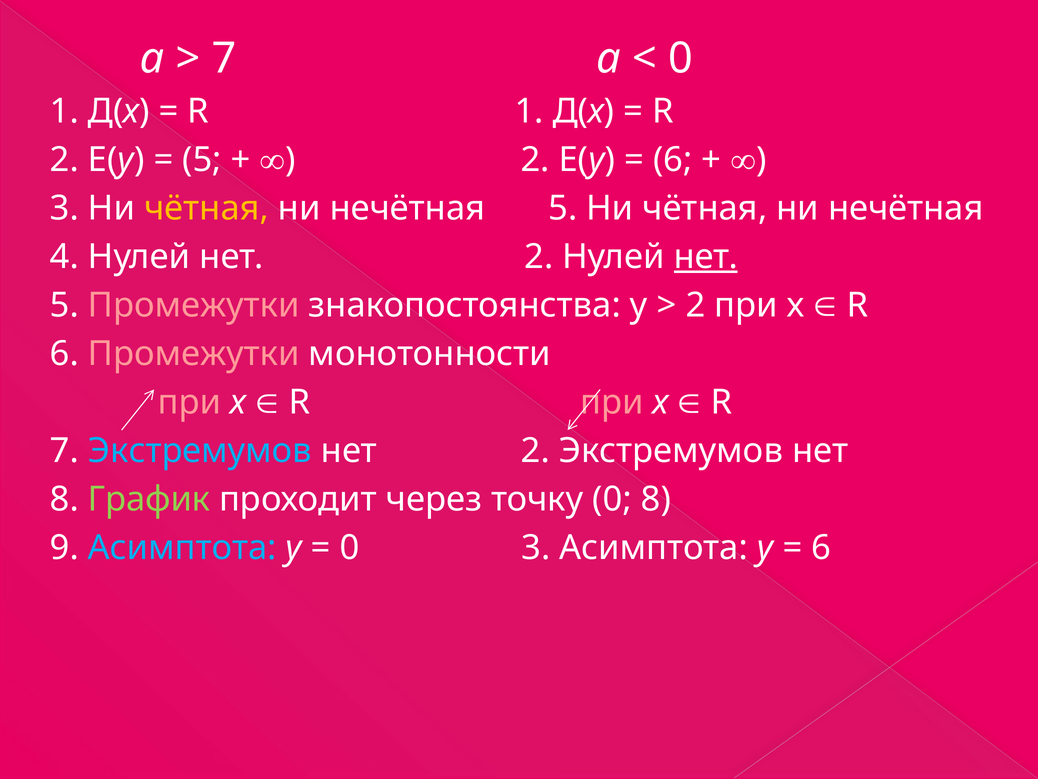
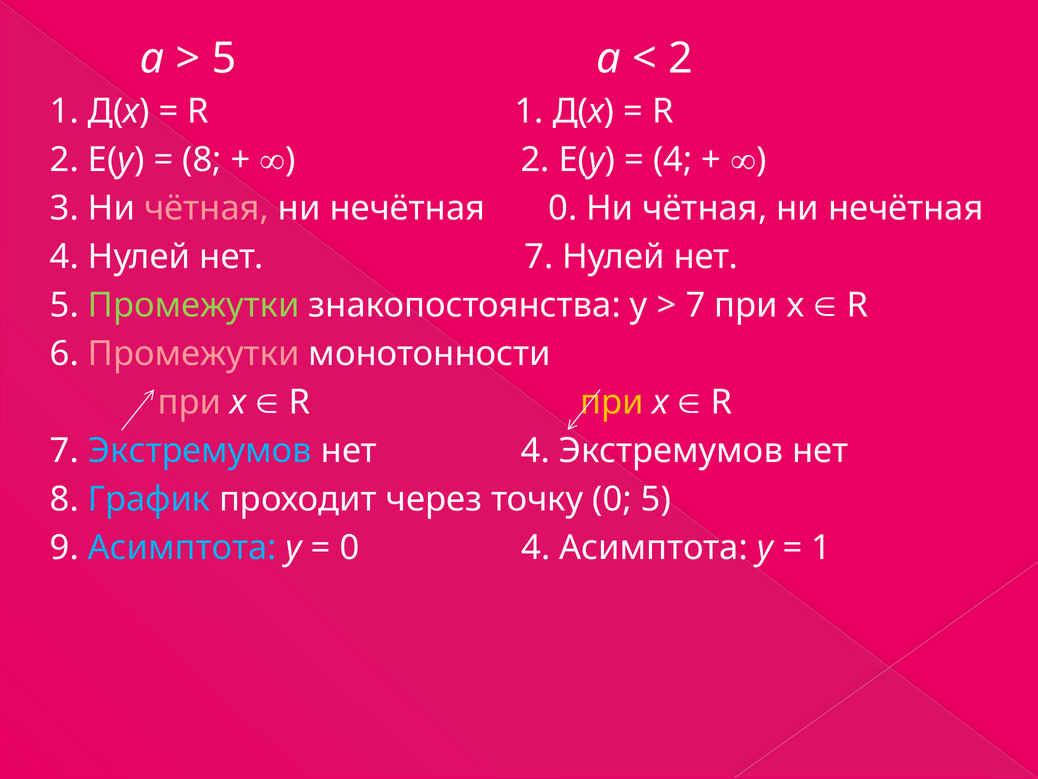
7 at (224, 58): 7 -> 5
0 at (680, 58): 0 -> 2
5 at (202, 160): 5 -> 8
6 at (673, 160): 6 -> 4
чётная at (207, 208) colour: yellow -> pink
нечётная 5: 5 -> 0
Нулей нет 2: 2 -> 7
нет at (706, 257) underline: present -> none
Промежутки at (194, 305) colour: pink -> light green
2 at (695, 305): 2 -> 7
при at (612, 402) colour: pink -> yellow
2 at (535, 450): 2 -> 4
График colour: light green -> light blue
0 8: 8 -> 5
0 3: 3 -> 4
6 at (821, 547): 6 -> 1
